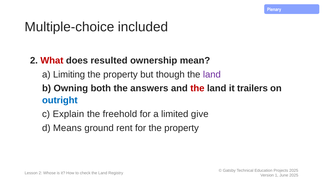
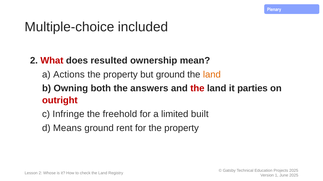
Limiting: Limiting -> Actions
but though: though -> ground
land at (212, 75) colour: purple -> orange
trailers: trailers -> parties
outright colour: blue -> red
Explain: Explain -> Infringe
give: give -> built
